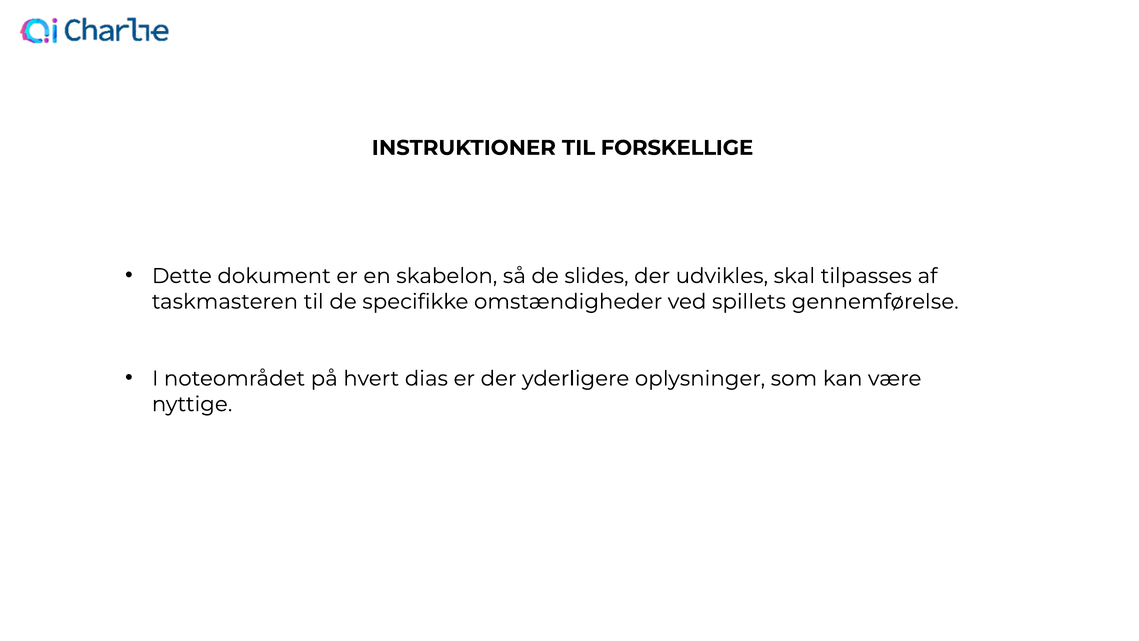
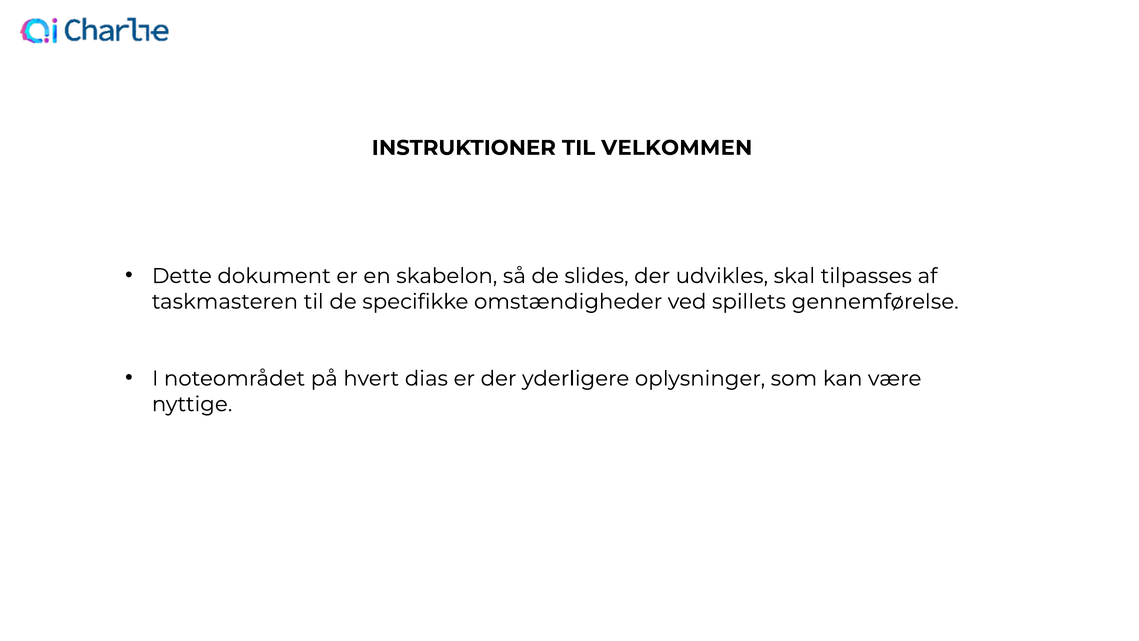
FORSKELLIGE: FORSKELLIGE -> VELKOMMEN
